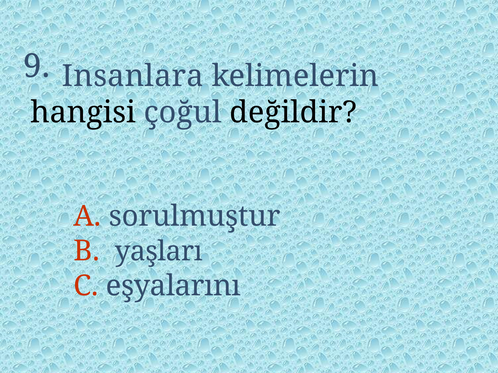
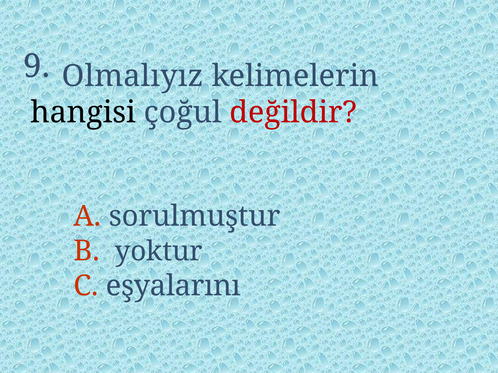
Insanlara: Insanlara -> Olmalıyız
değildir colour: black -> red
yaşları: yaşları -> yoktur
